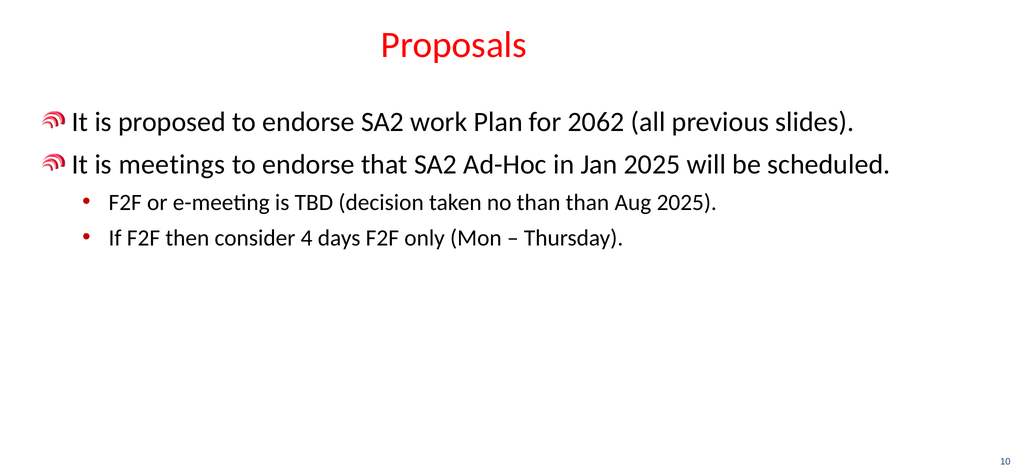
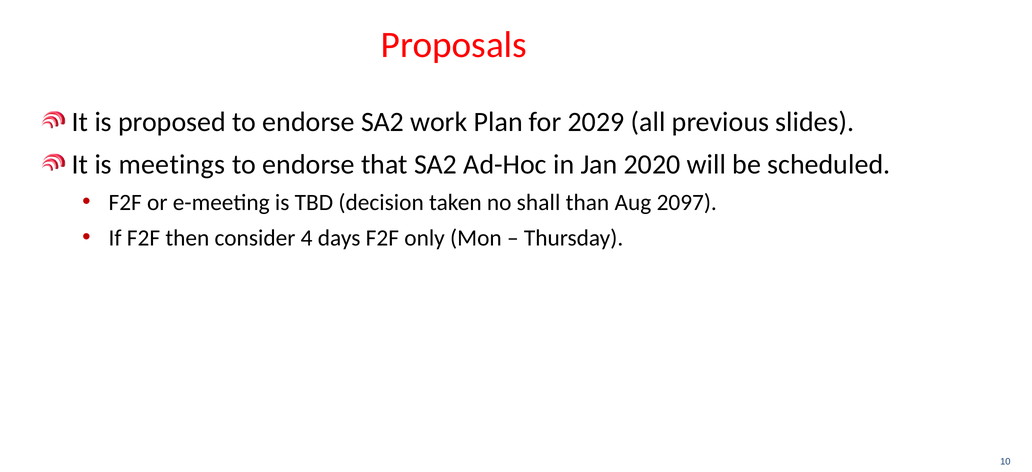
2062: 2062 -> 2029
Jan 2025: 2025 -> 2020
no than: than -> shall
Aug 2025: 2025 -> 2097
